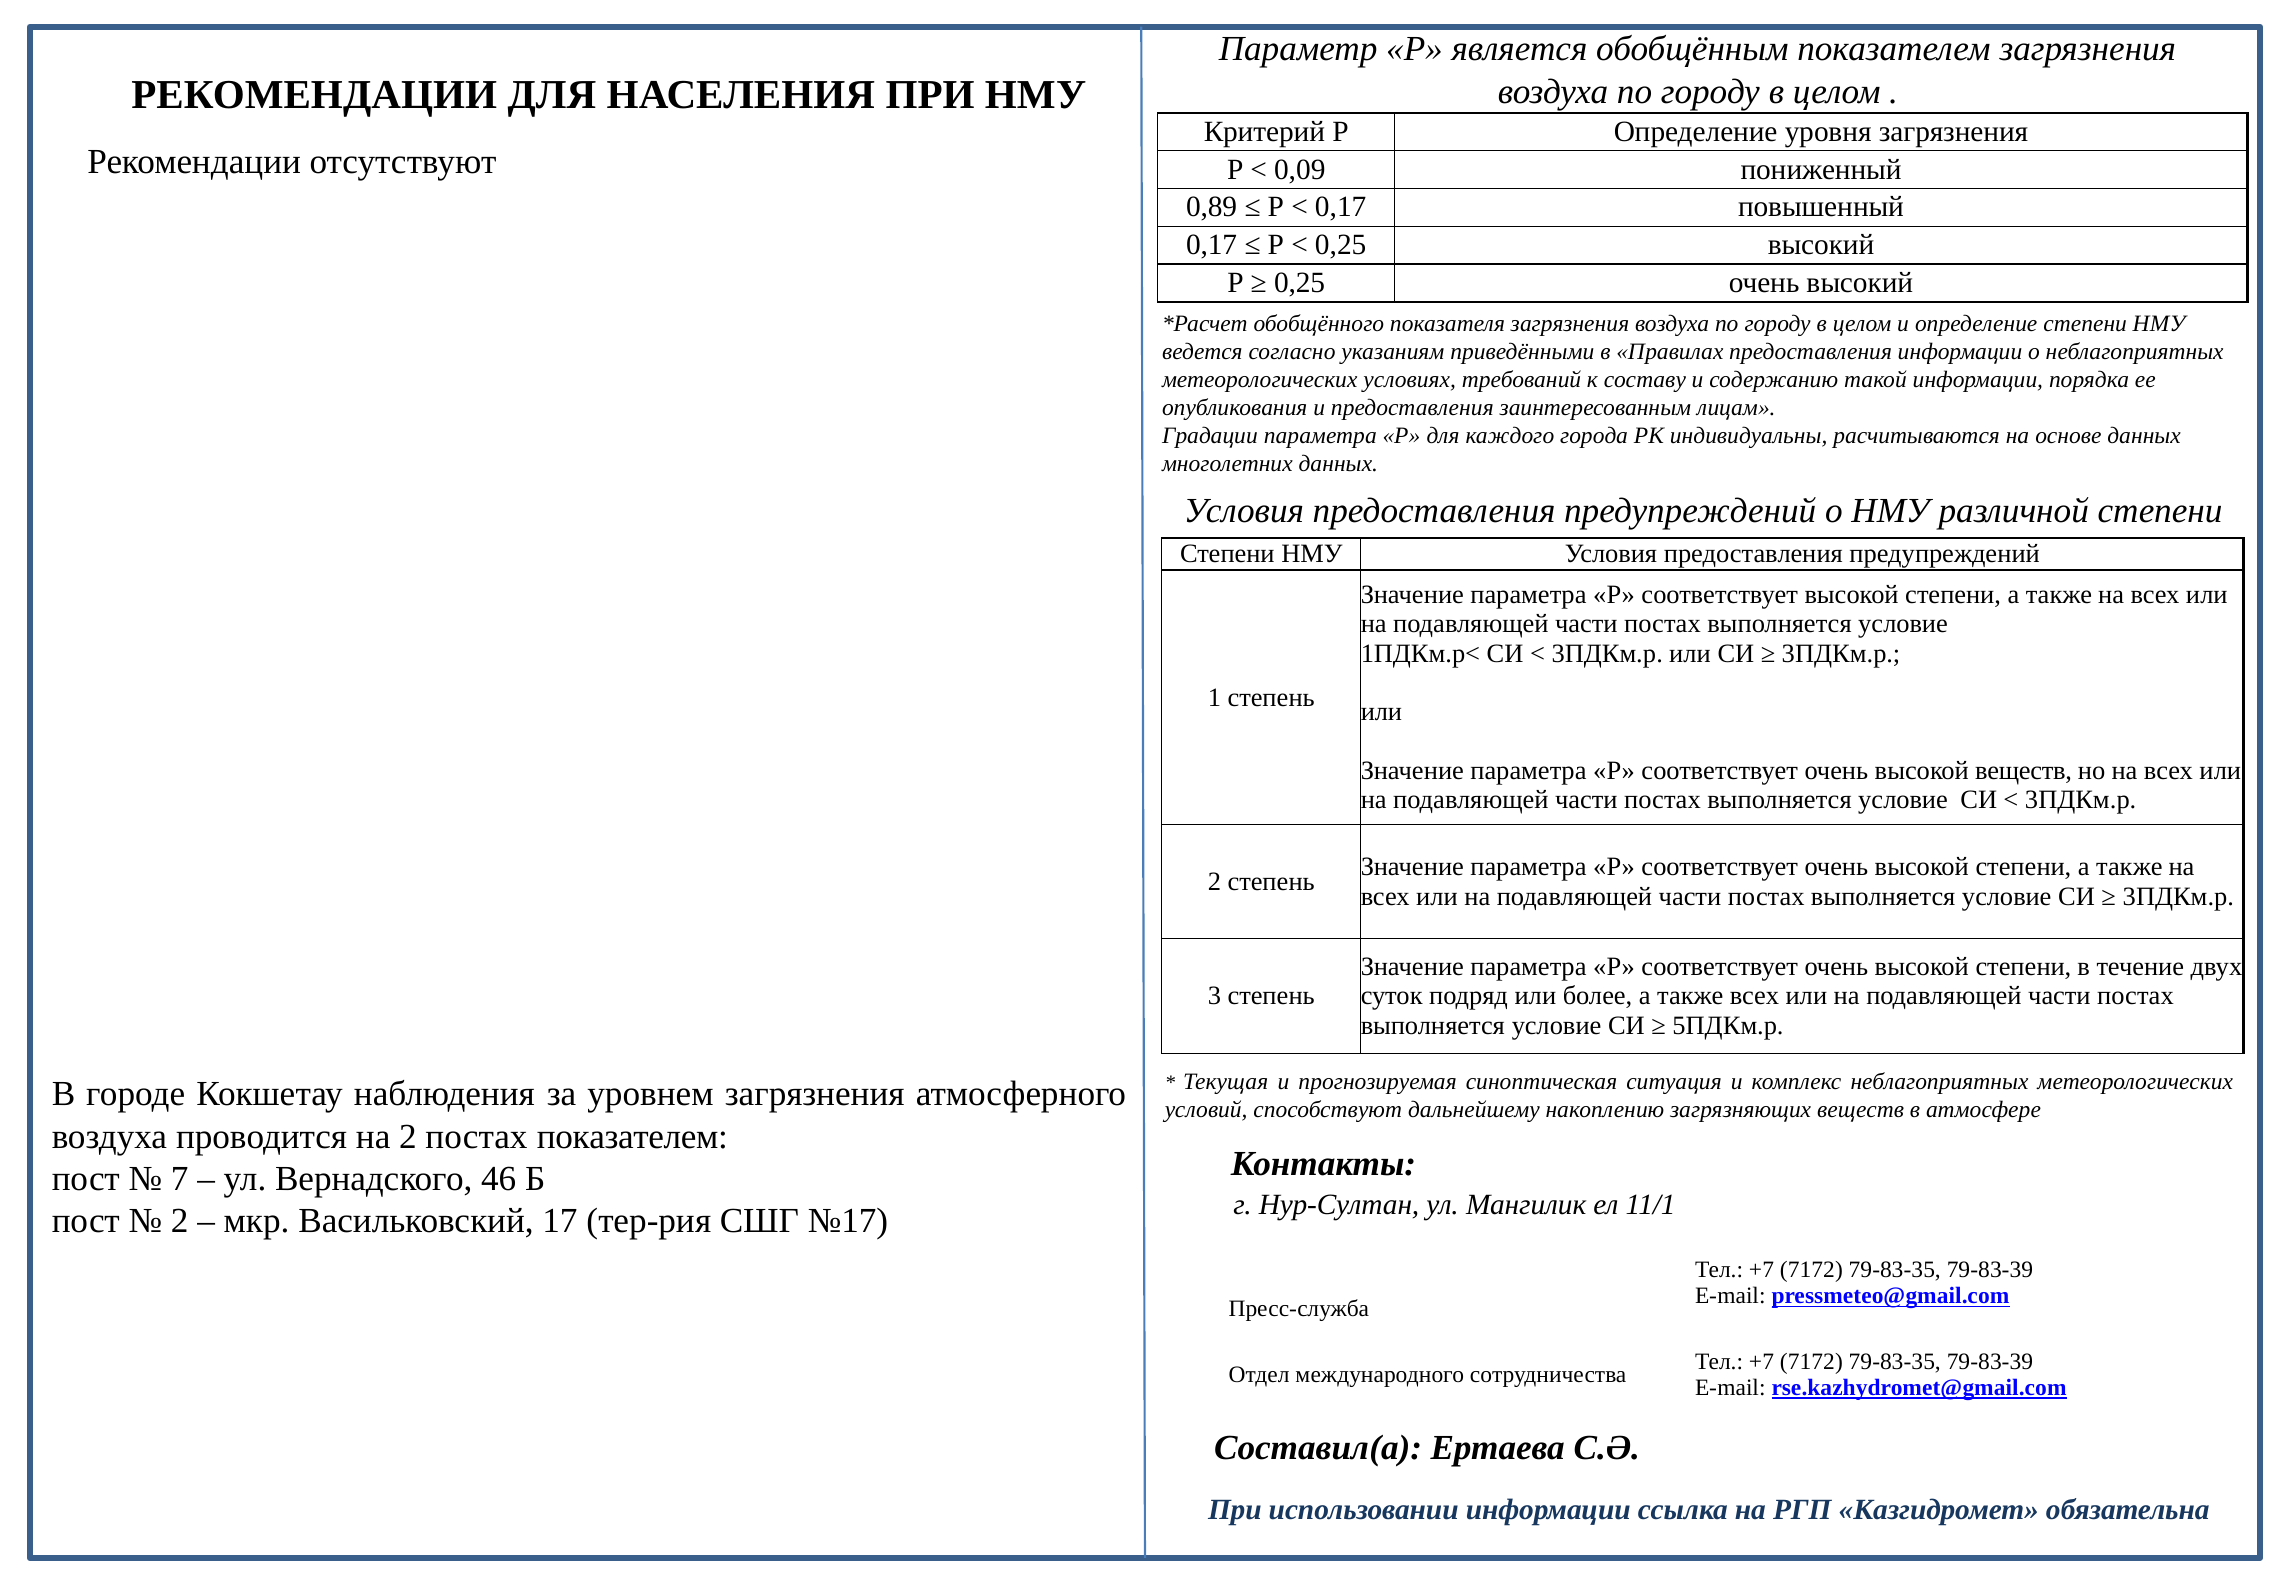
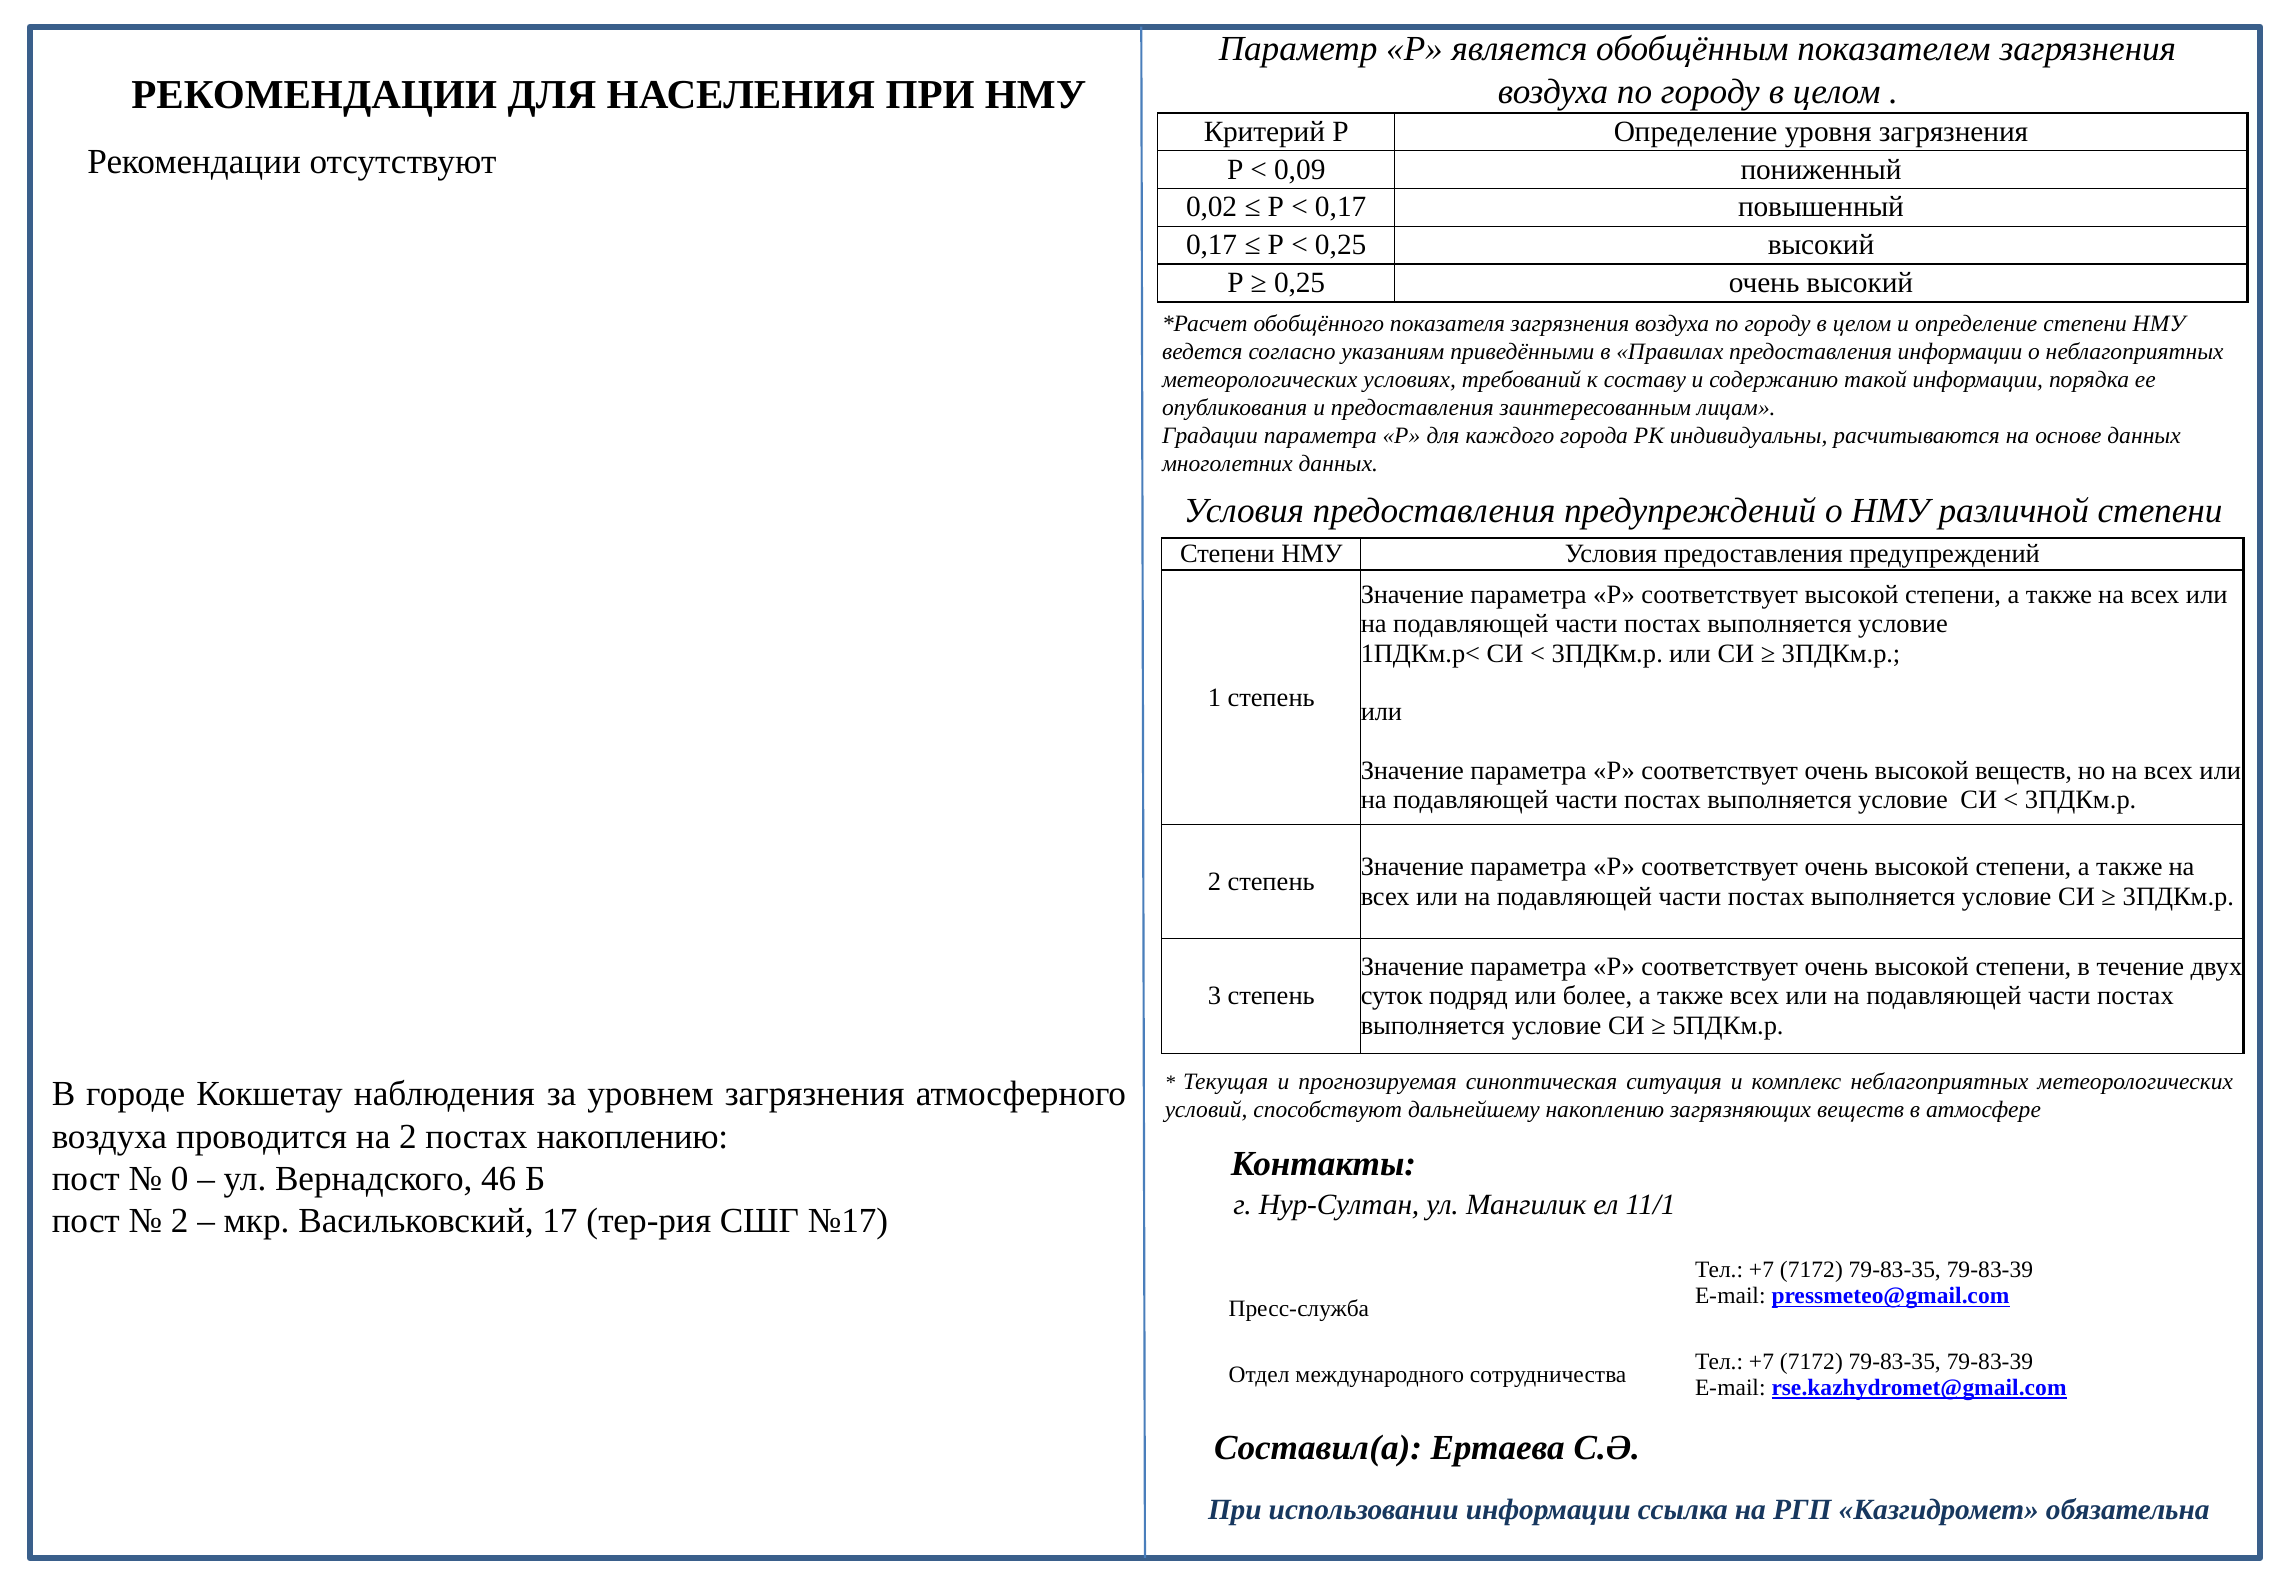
0,89: 0,89 -> 0,02
постах показателем: показателем -> накоплению
7: 7 -> 0
